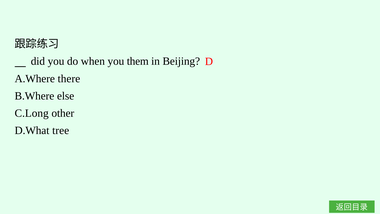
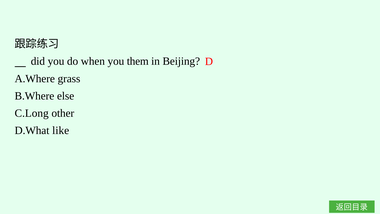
there: there -> grass
tree: tree -> like
